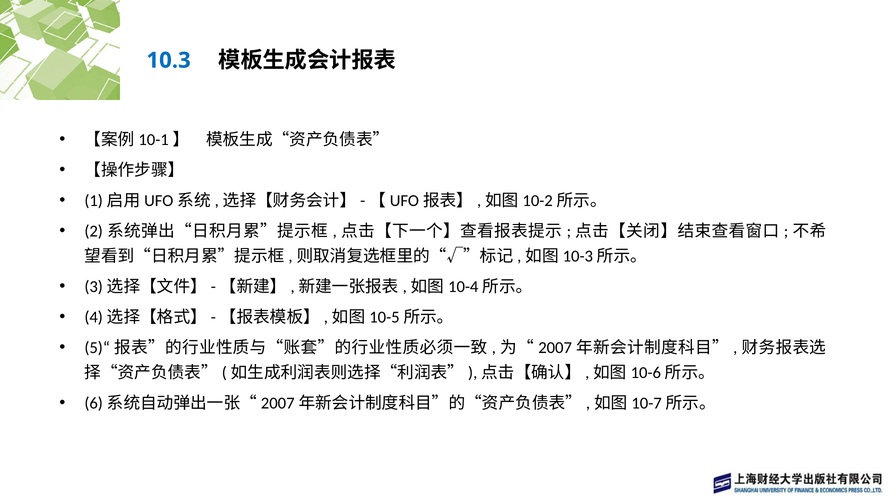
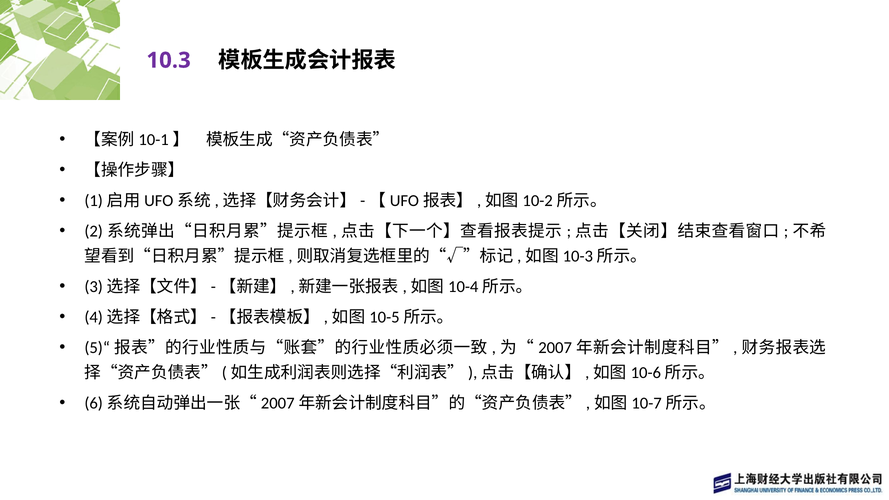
10.3 colour: blue -> purple
